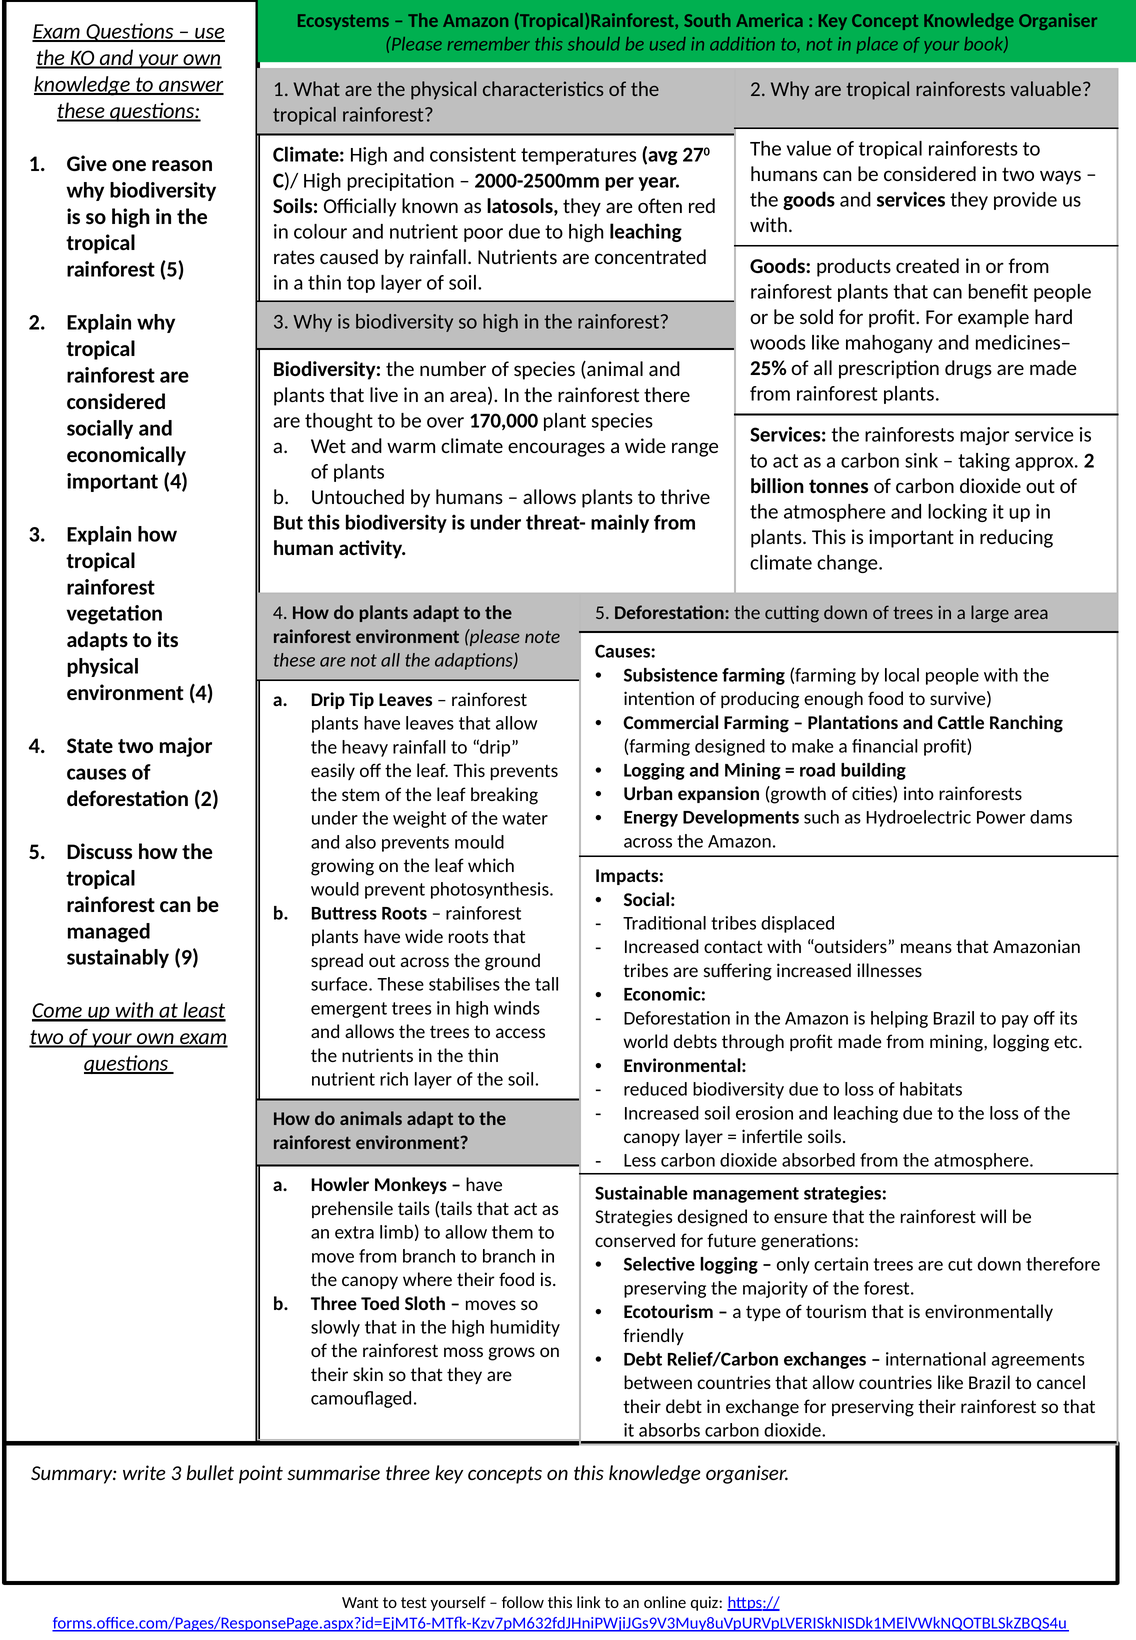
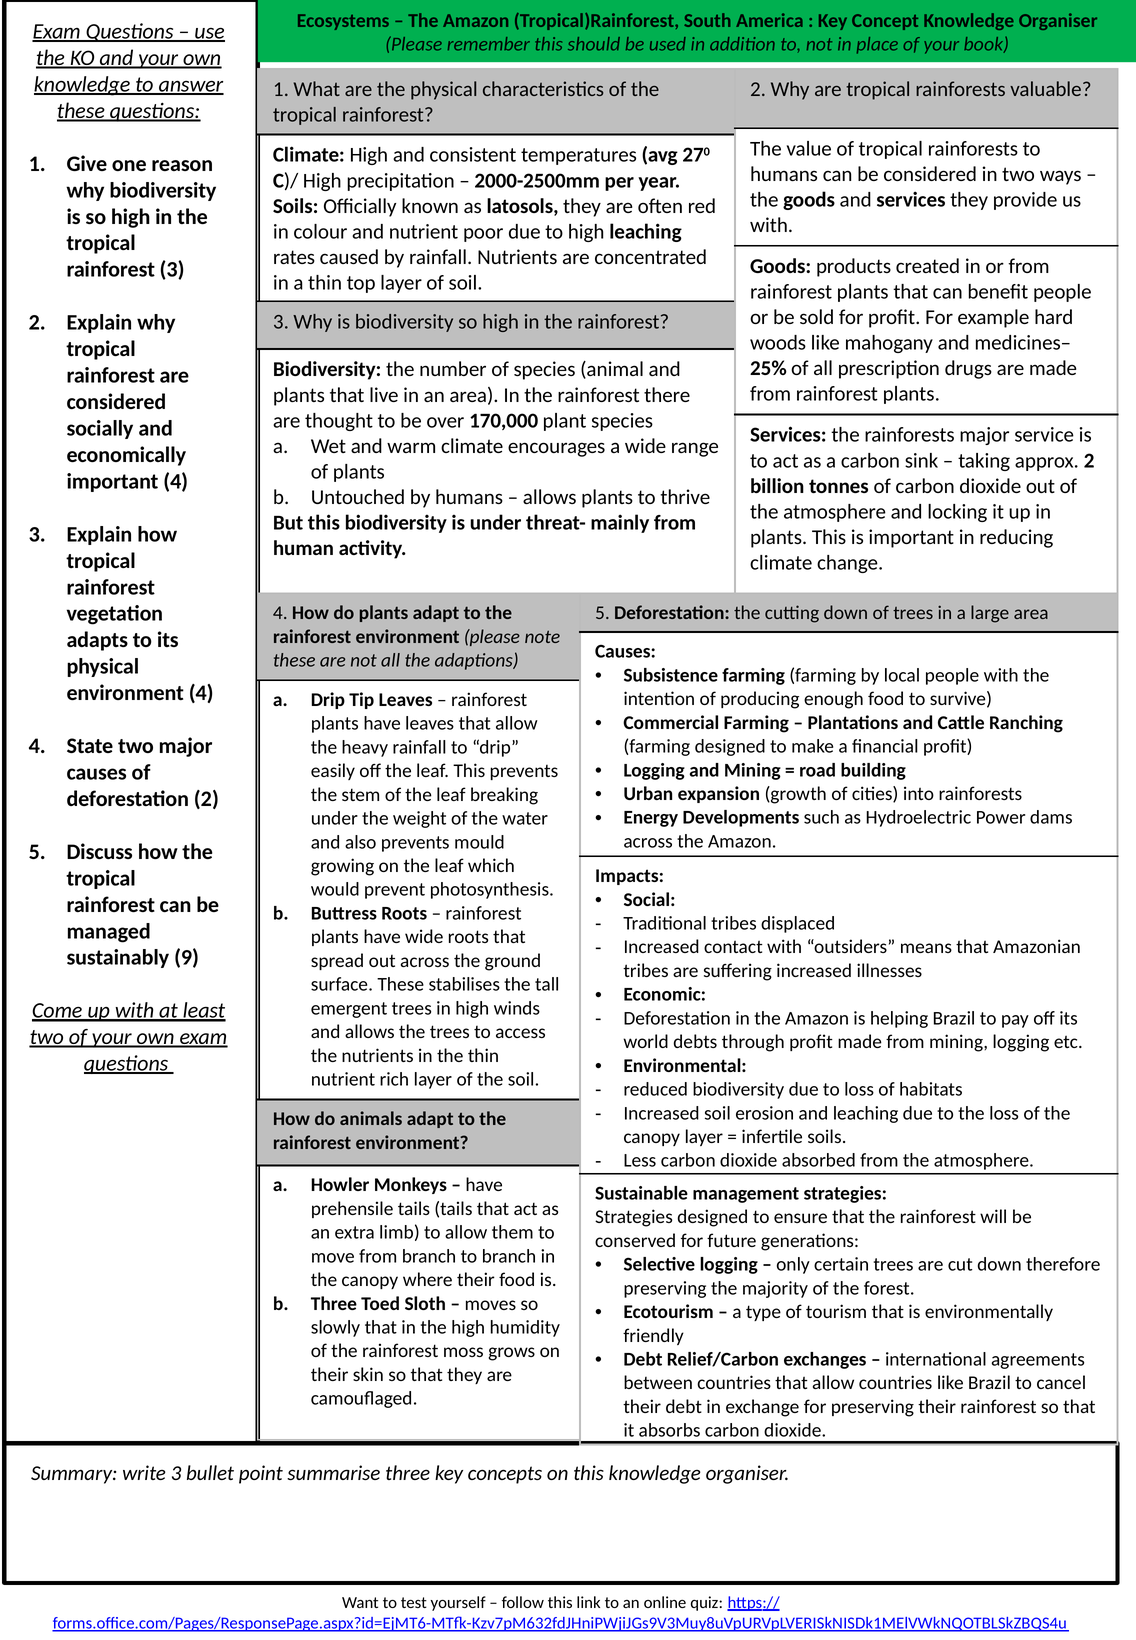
rainforest 5: 5 -> 3
